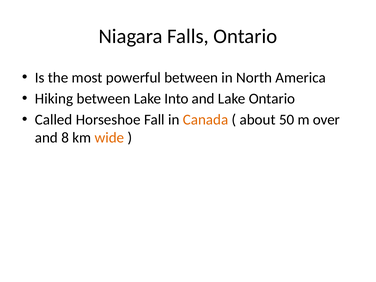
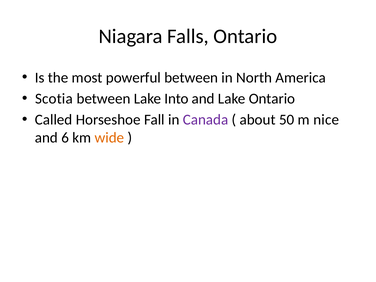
Hiking: Hiking -> Scotia
Canada colour: orange -> purple
over: over -> nice
8: 8 -> 6
